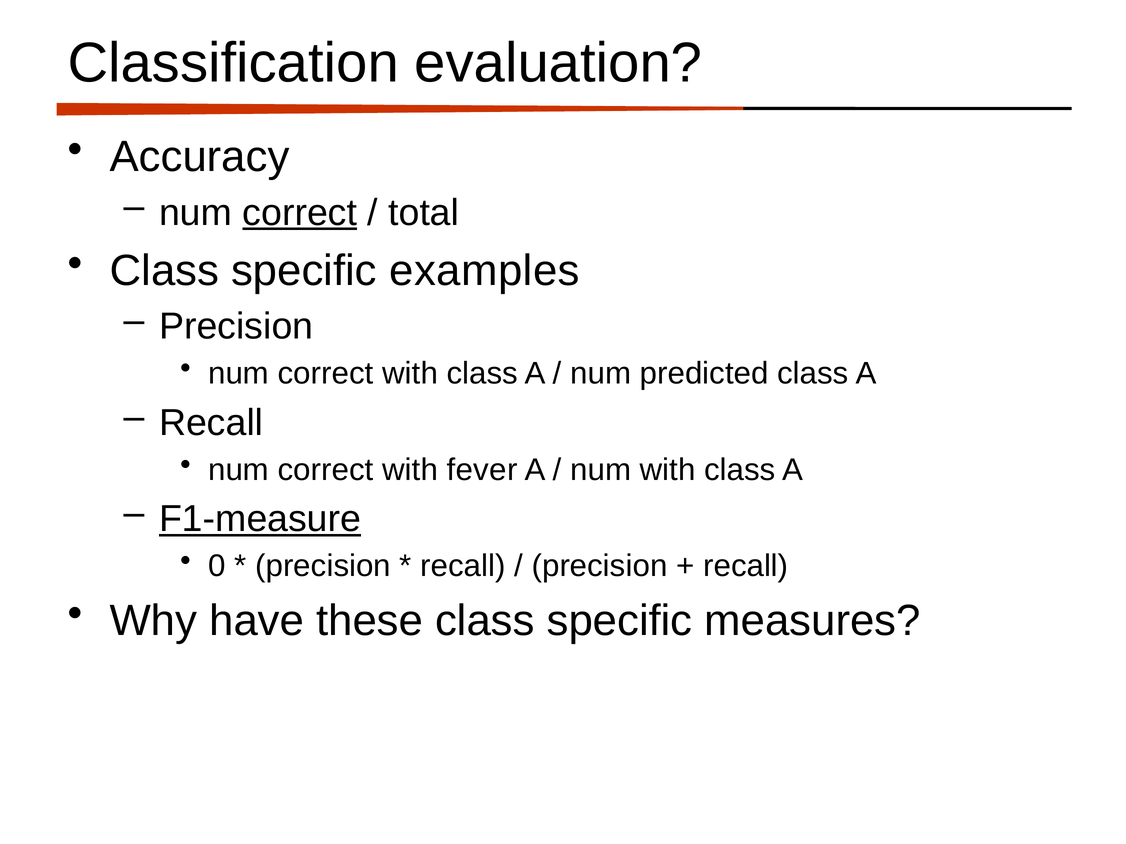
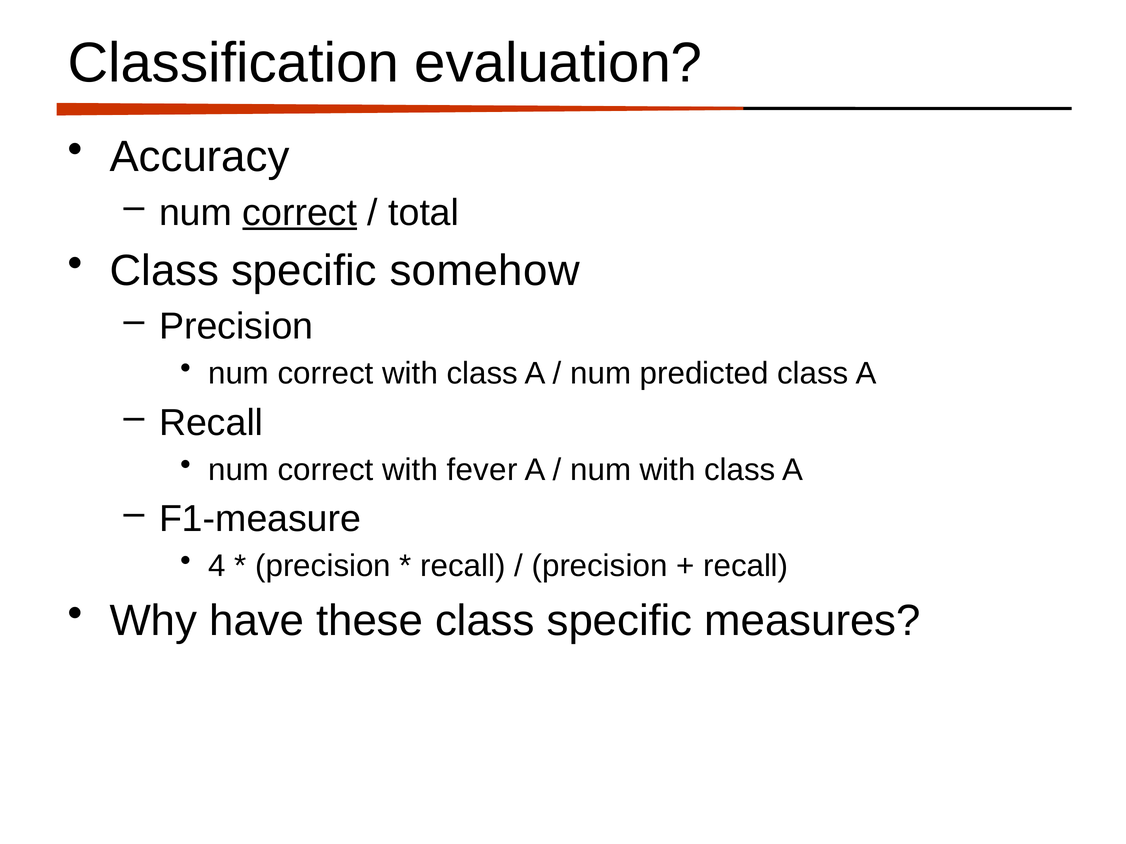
examples: examples -> somehow
F1-measure underline: present -> none
0: 0 -> 4
